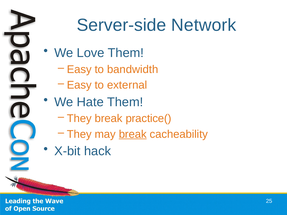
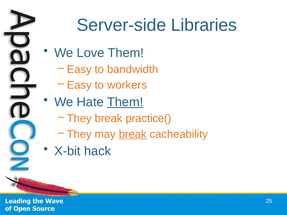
Network: Network -> Libraries
external: external -> workers
Them at (125, 102) underline: none -> present
